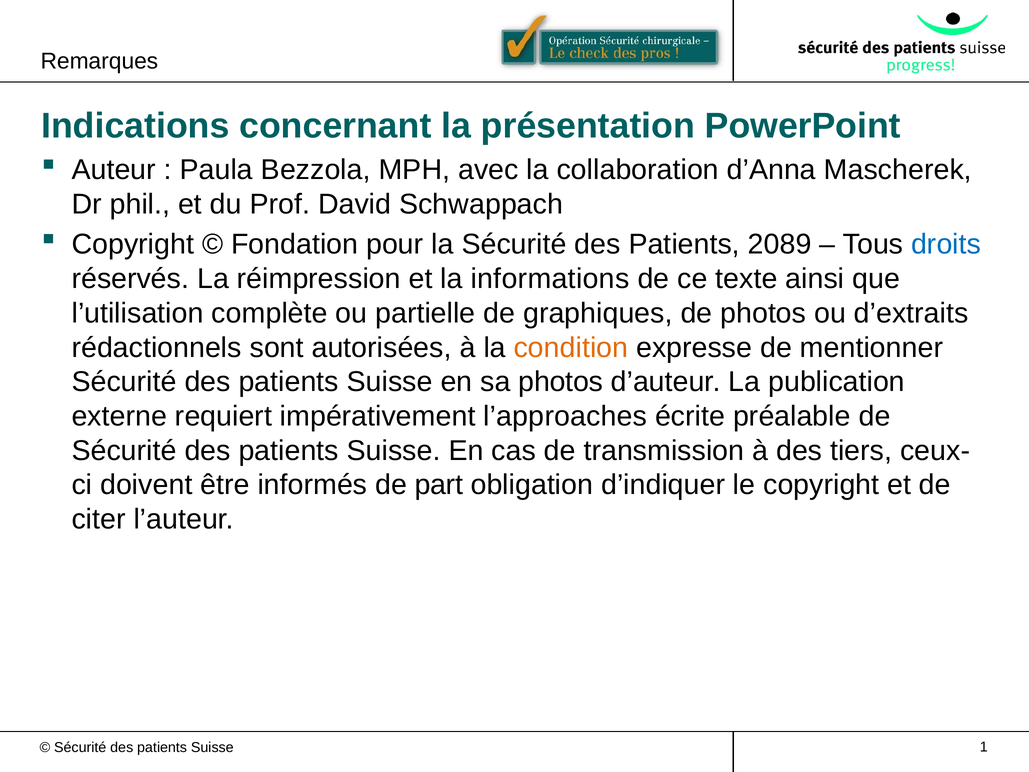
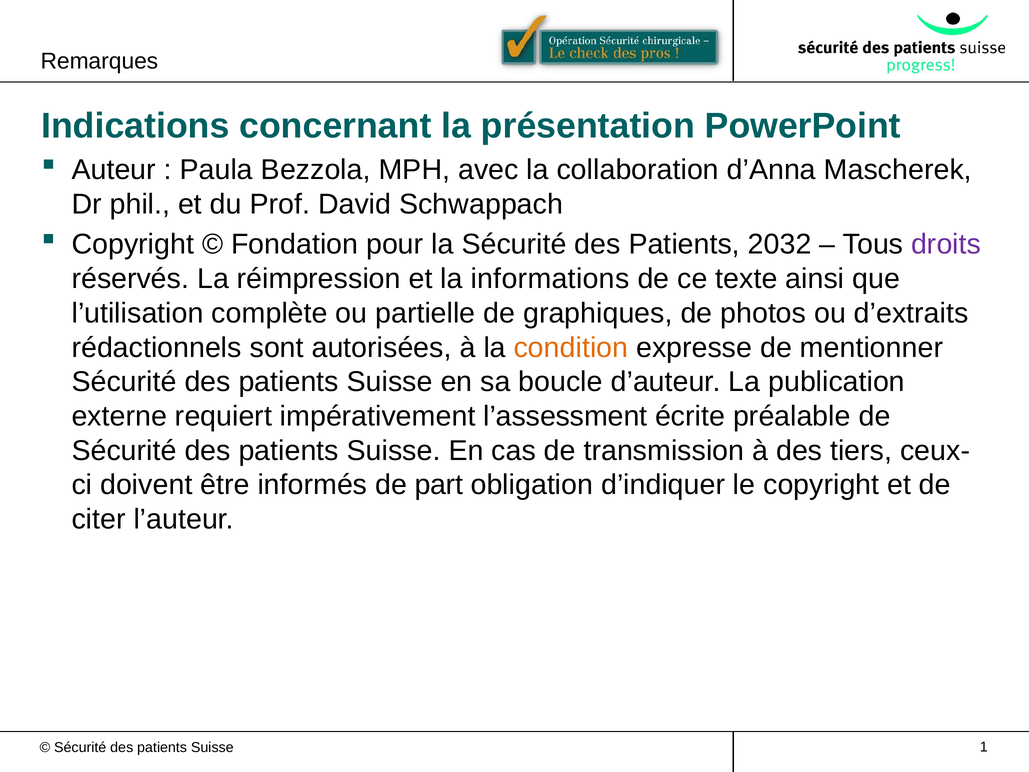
2089: 2089 -> 2032
droits colour: blue -> purple
sa photos: photos -> boucle
l’approaches: l’approaches -> l’assessment
